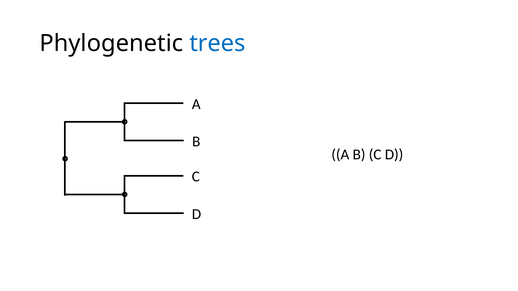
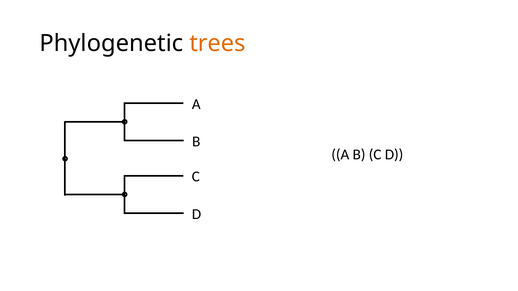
trees colour: blue -> orange
